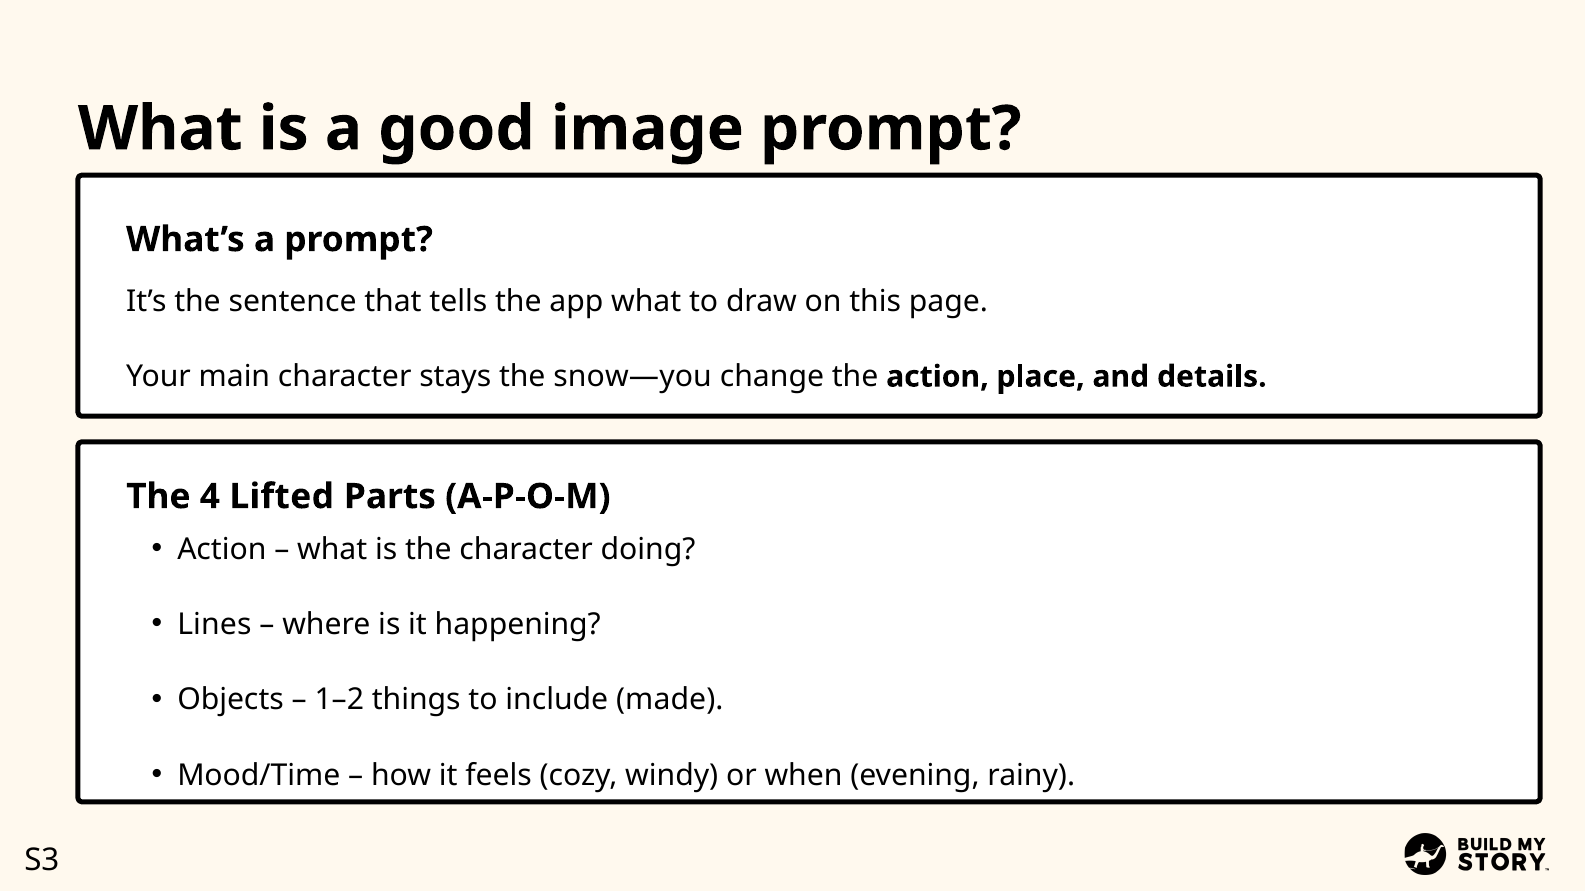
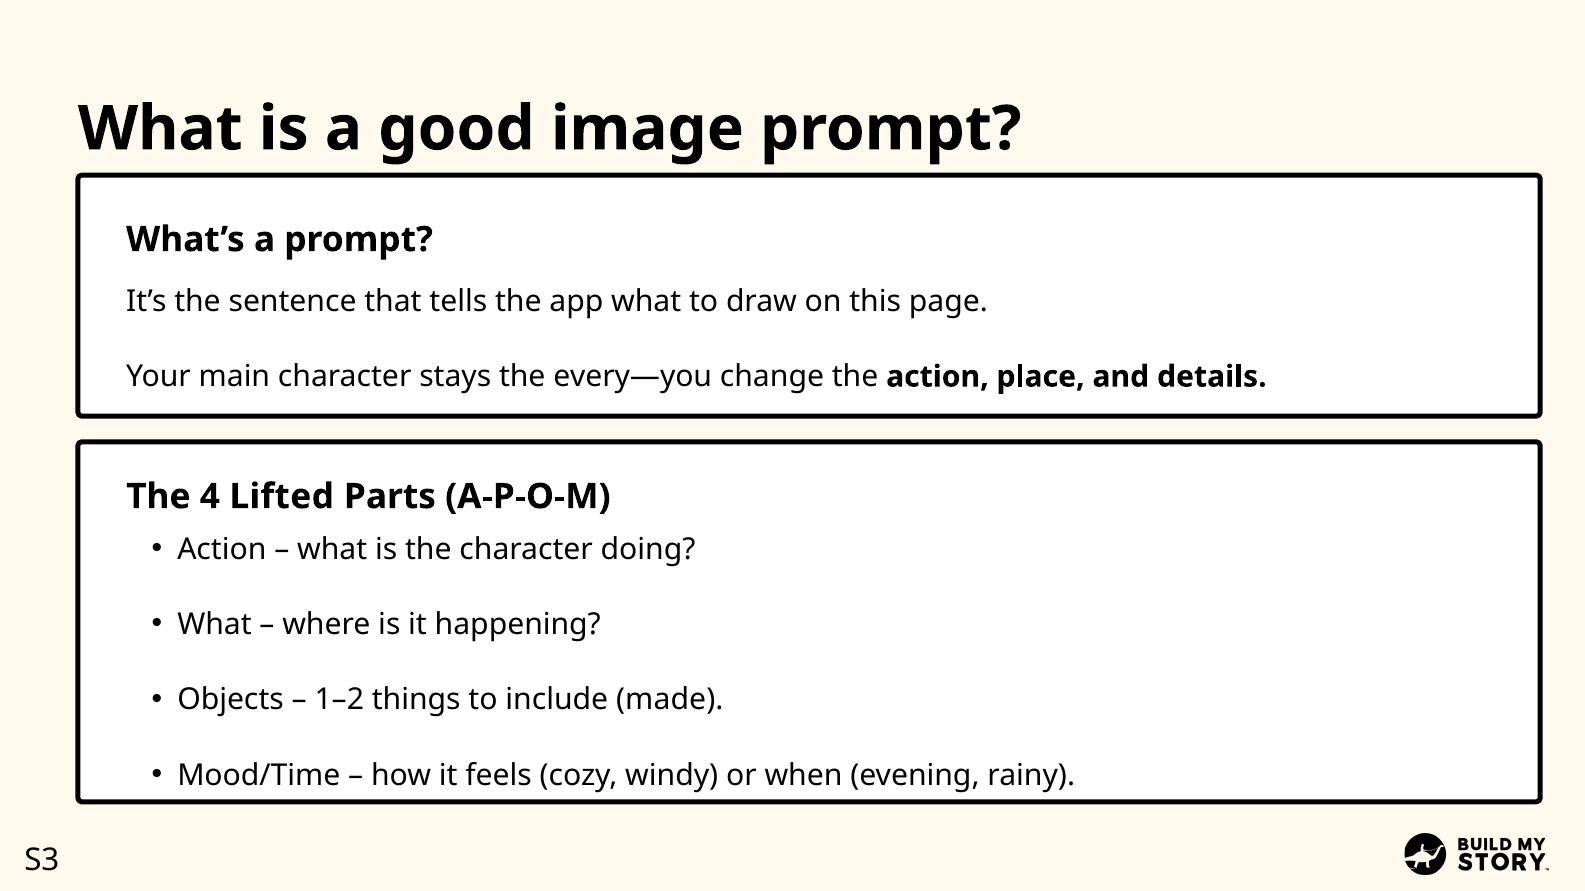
snow—you: snow—you -> every—you
Lines at (214, 625): Lines -> What
